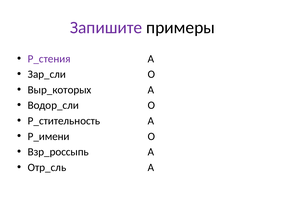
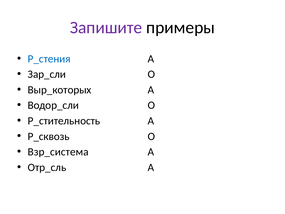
Р_стения colour: purple -> blue
Р_имени: Р_имени -> Р_сквозь
Взр_россыпь: Взр_россыпь -> Взр_система
